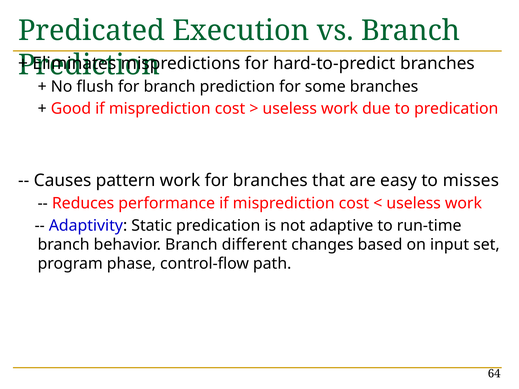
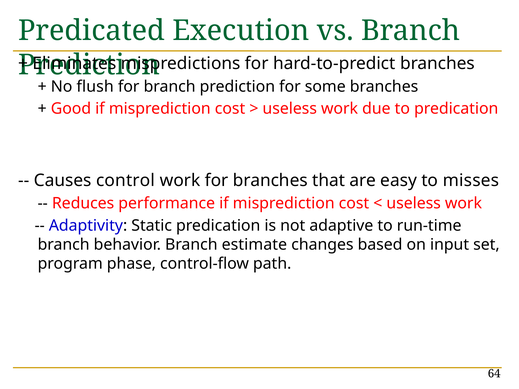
pattern: pattern -> control
different: different -> estimate
